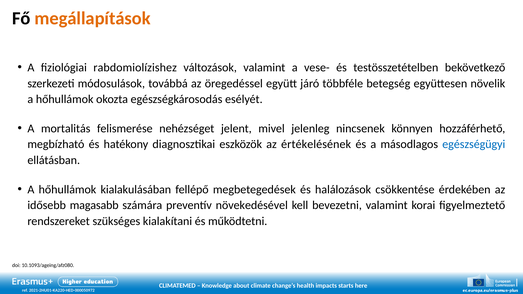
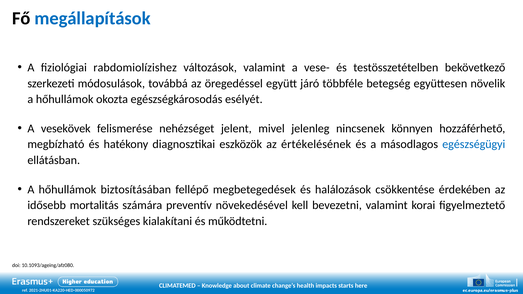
megállapítások colour: orange -> blue
mortalitás: mortalitás -> vesekövek
kialakulásában: kialakulásában -> biztosításában
magasabb: magasabb -> mortalitás
